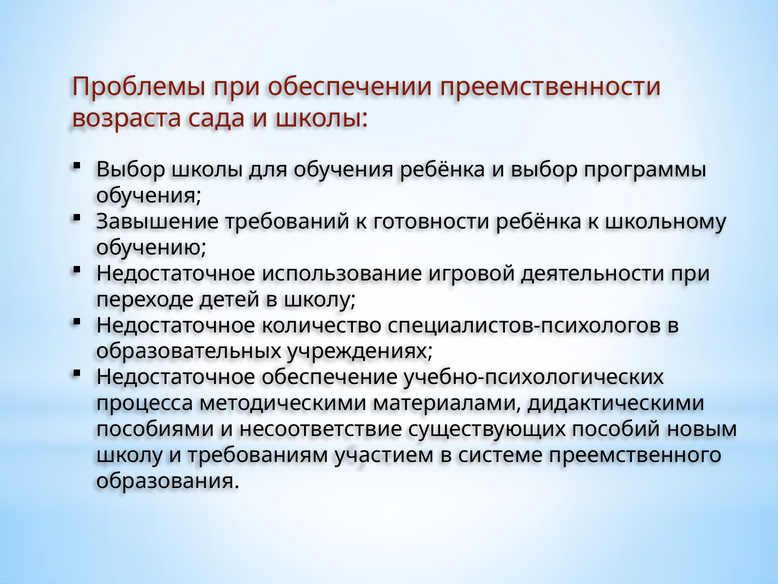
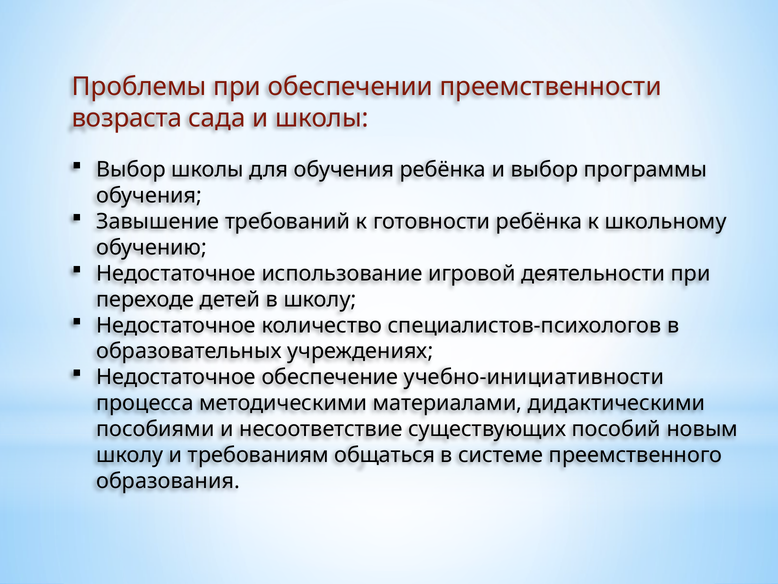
учебно-психологических: учебно-психологических -> учебно-инициативности
участием: участием -> общаться
